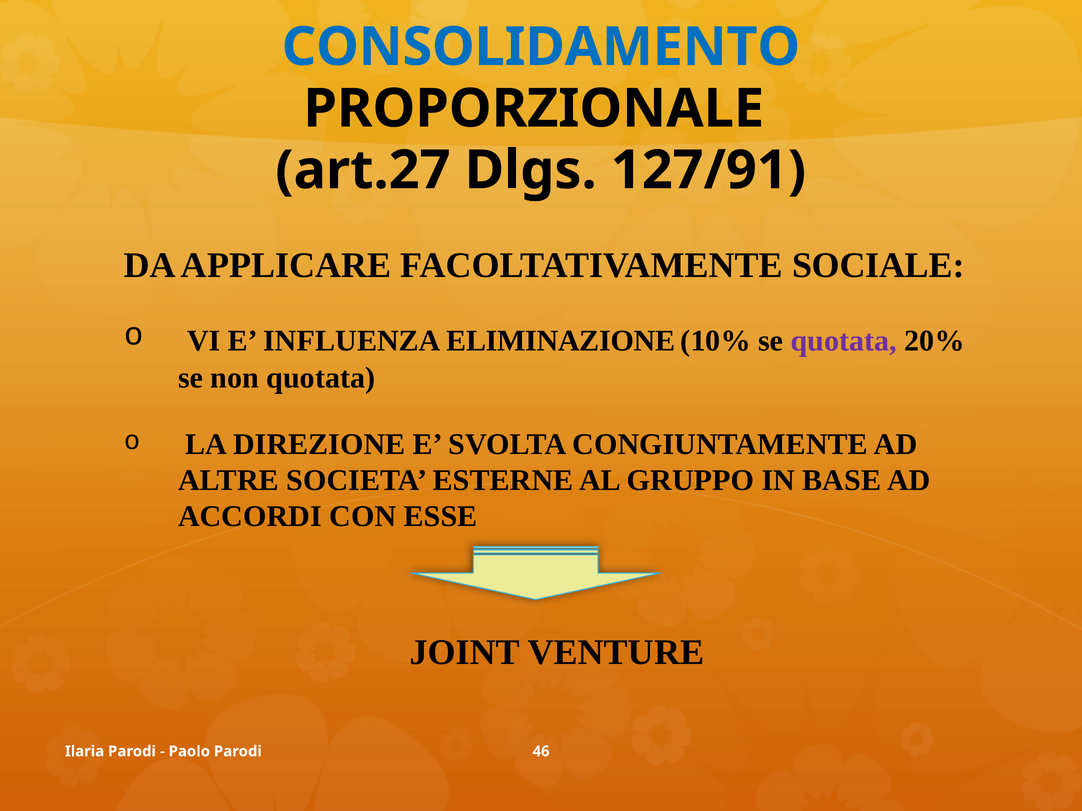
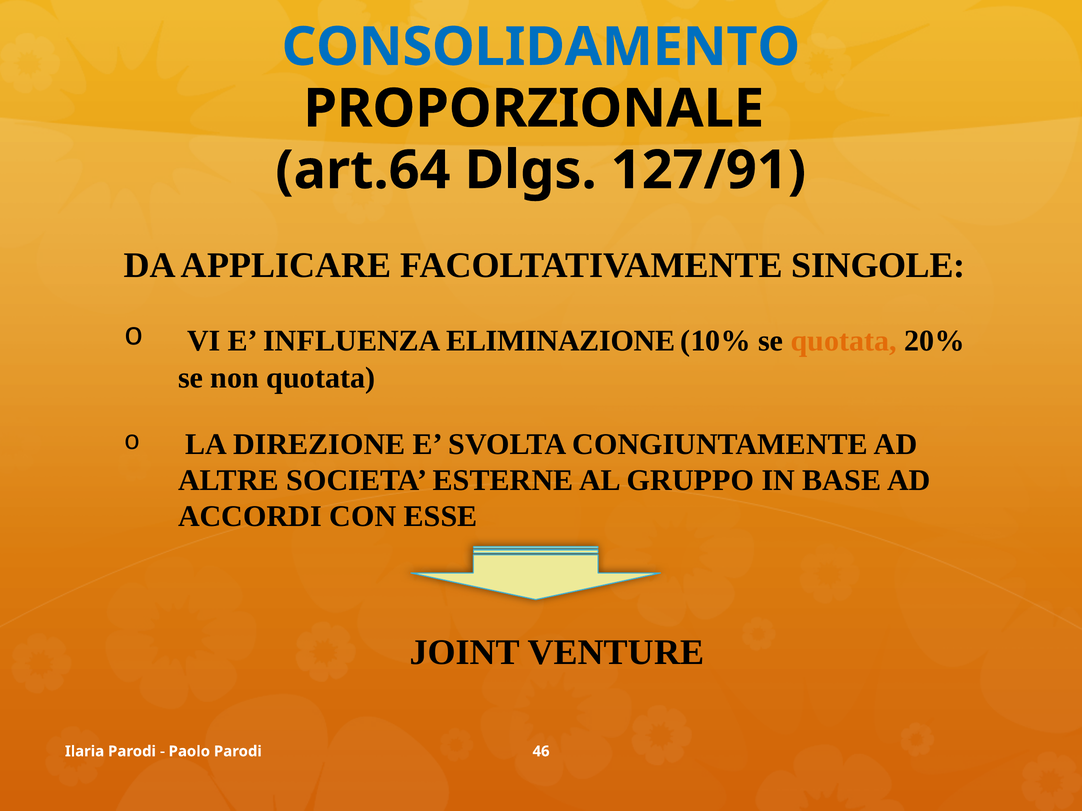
art.27: art.27 -> art.64
SOCIALE: SOCIALE -> SINGOLE
quotata at (844, 341) colour: purple -> orange
